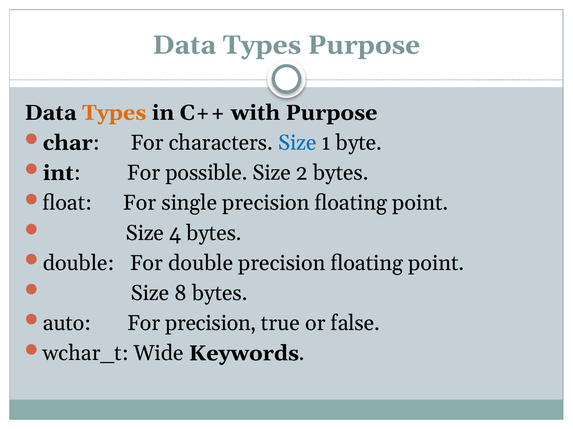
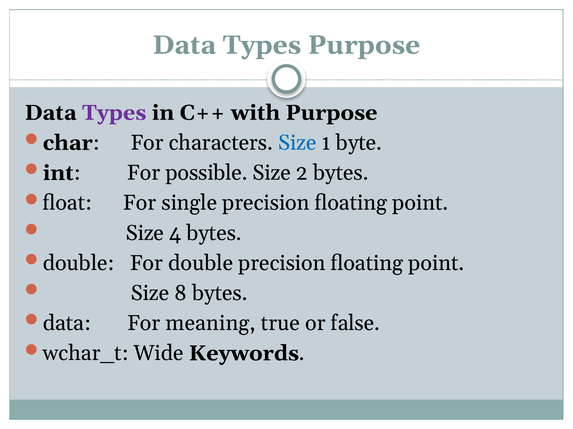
Types at (114, 113) colour: orange -> purple
auto at (67, 324): auto -> data
For precision: precision -> meaning
